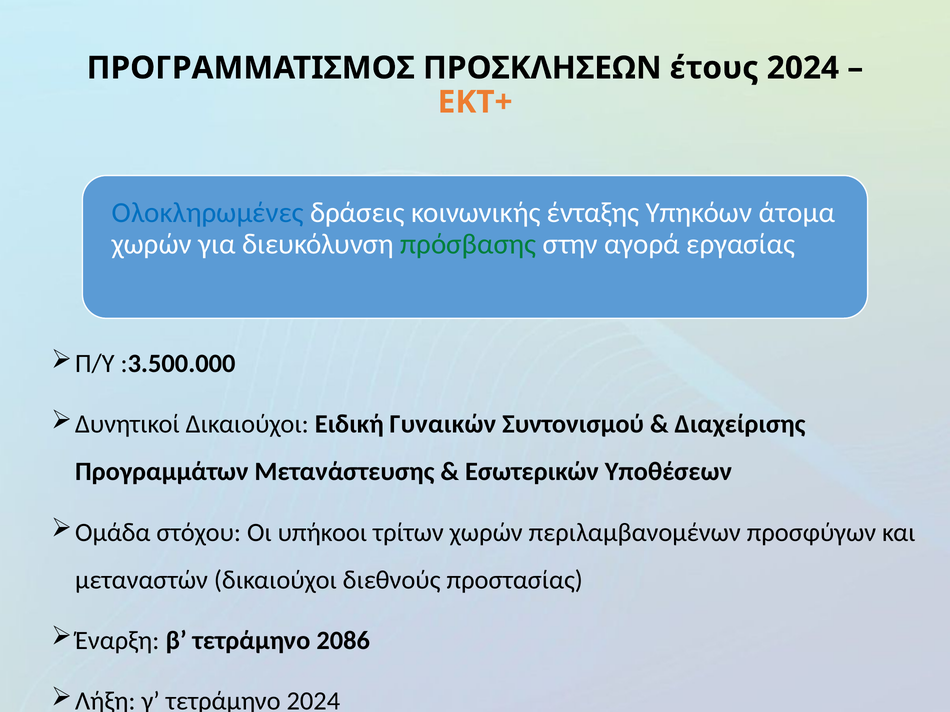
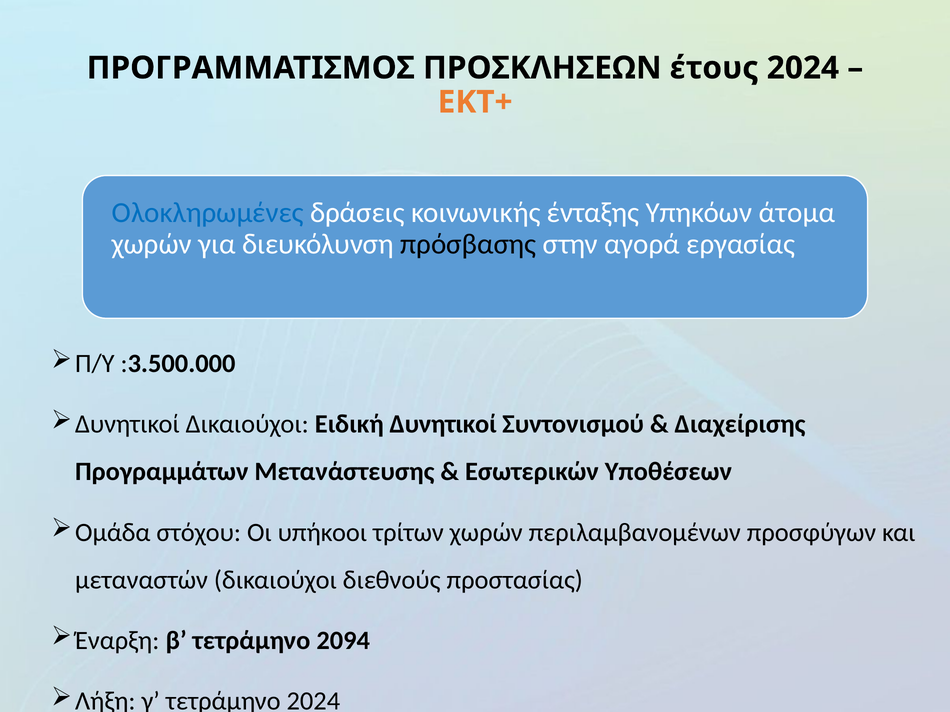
πρόσβασης colour: green -> black
Ειδική Γυναικών: Γυναικών -> Δυνητικοί
2086: 2086 -> 2094
